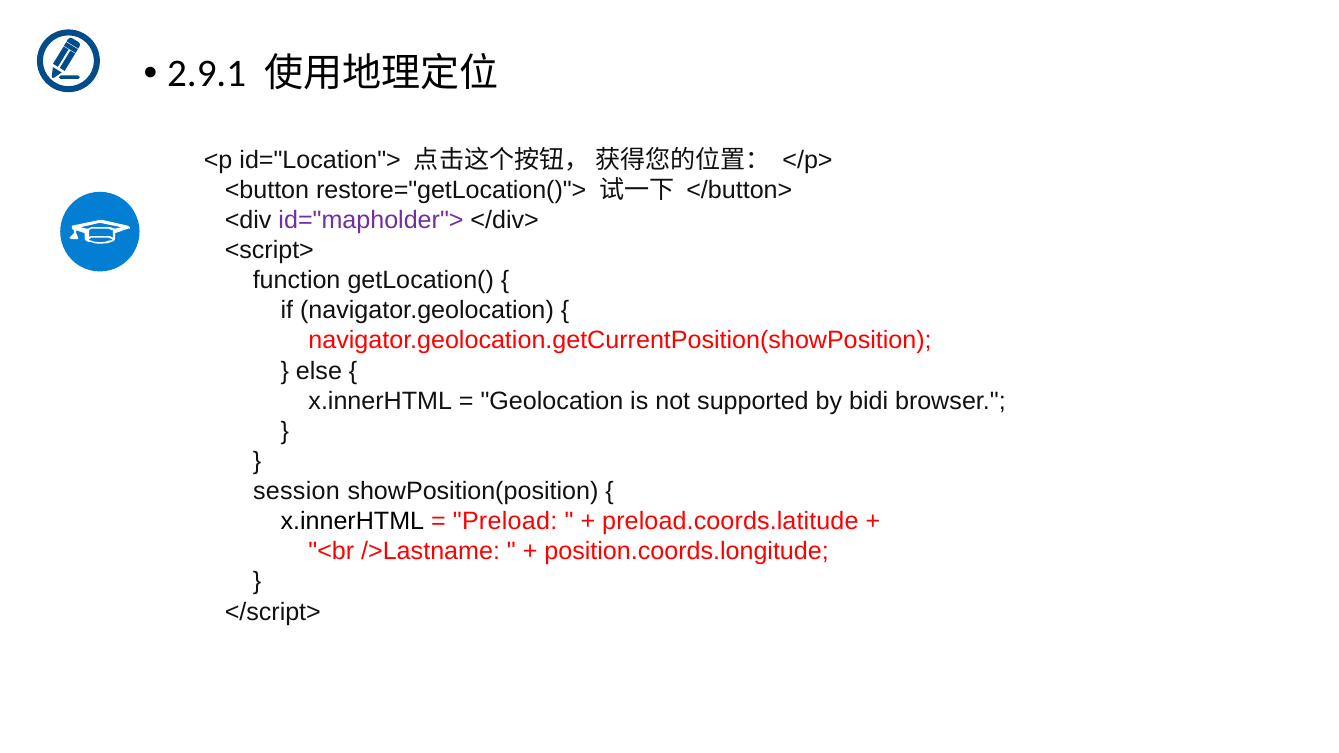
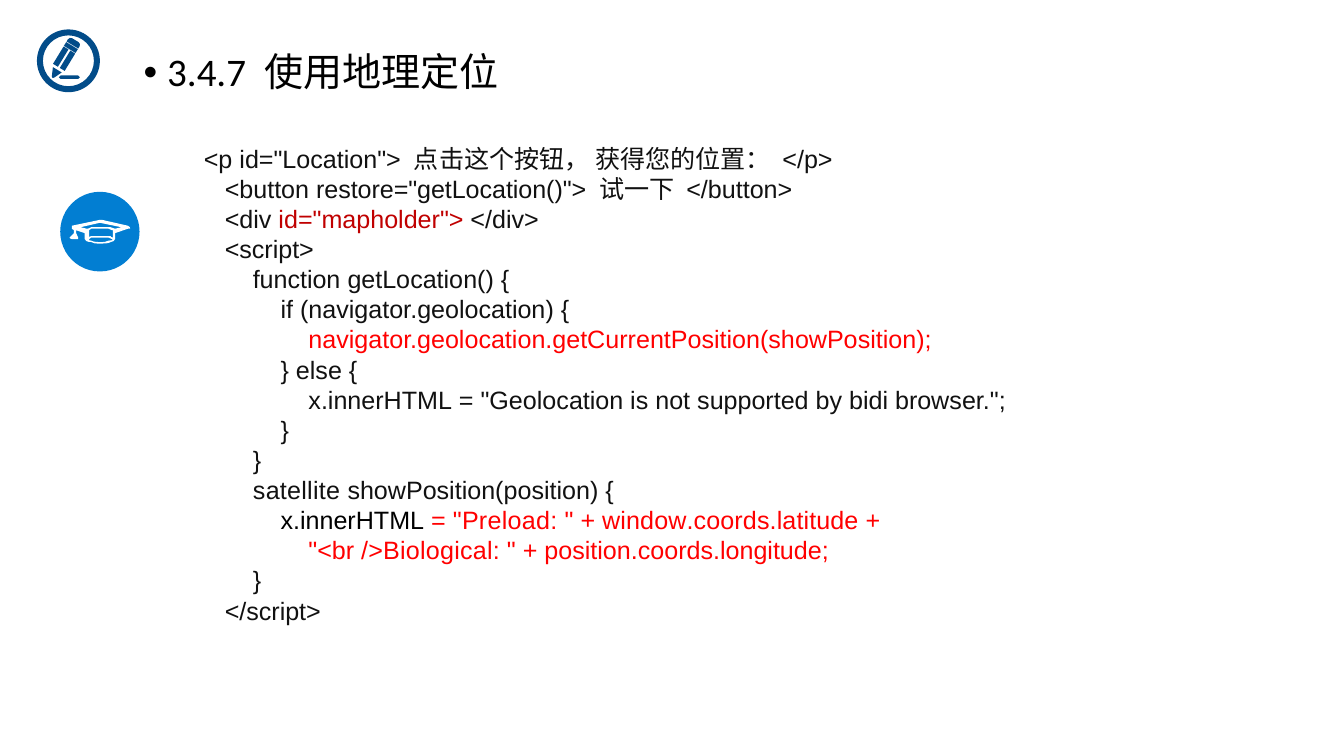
2.9.1: 2.9.1 -> 3.4.7
id="mapholder"> colour: purple -> red
session: session -> satellite
preload.coords.latitude: preload.coords.latitude -> window.coords.latitude
/>Lastname: />Lastname -> />Biological
